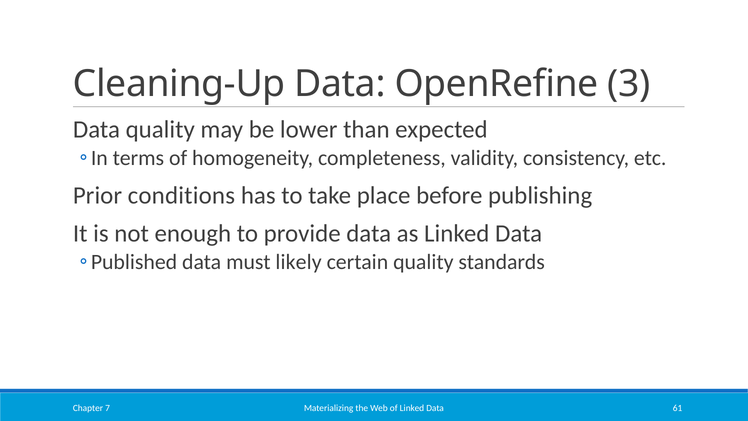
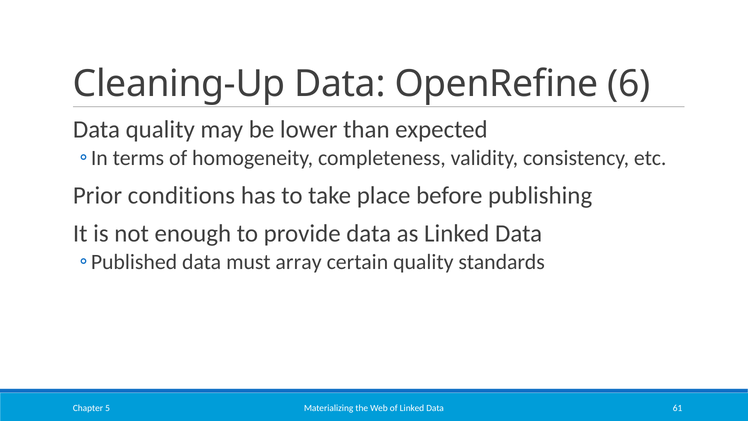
3: 3 -> 6
likely: likely -> array
7: 7 -> 5
